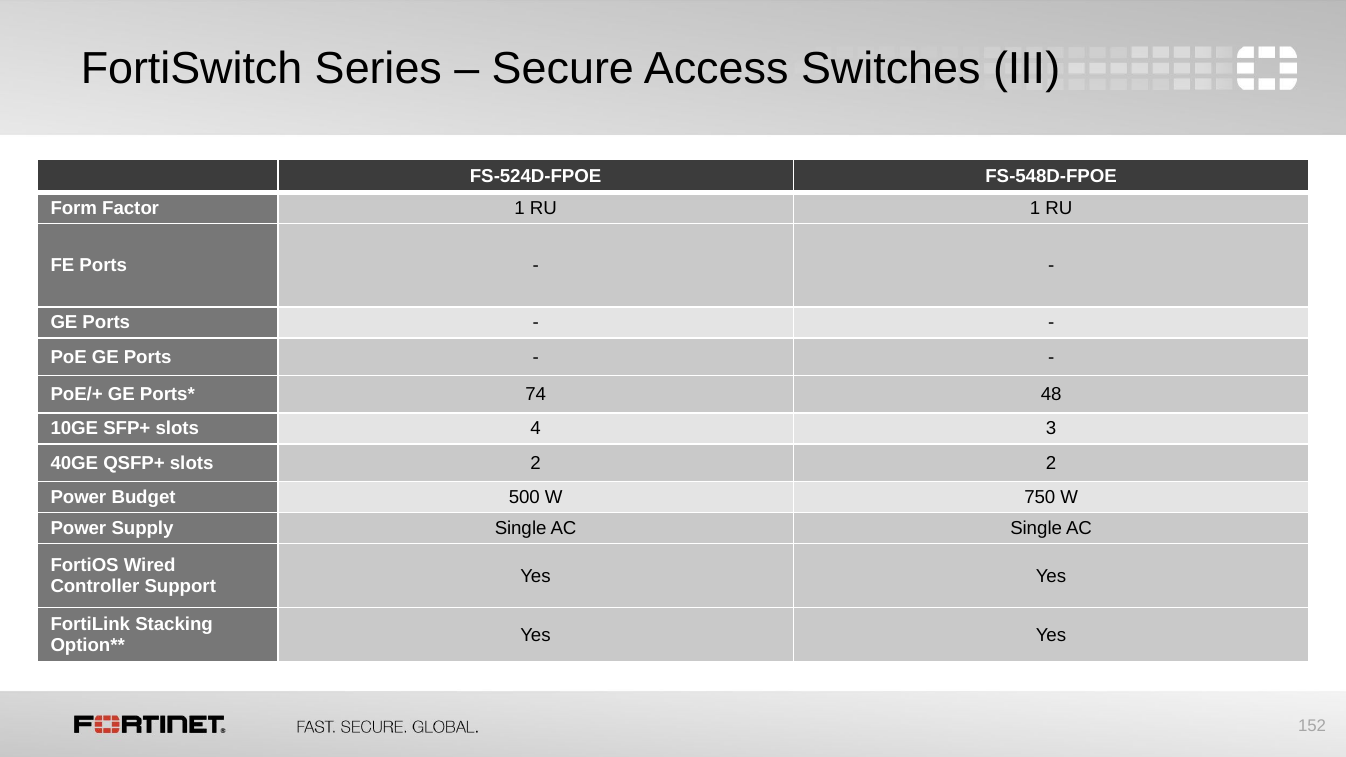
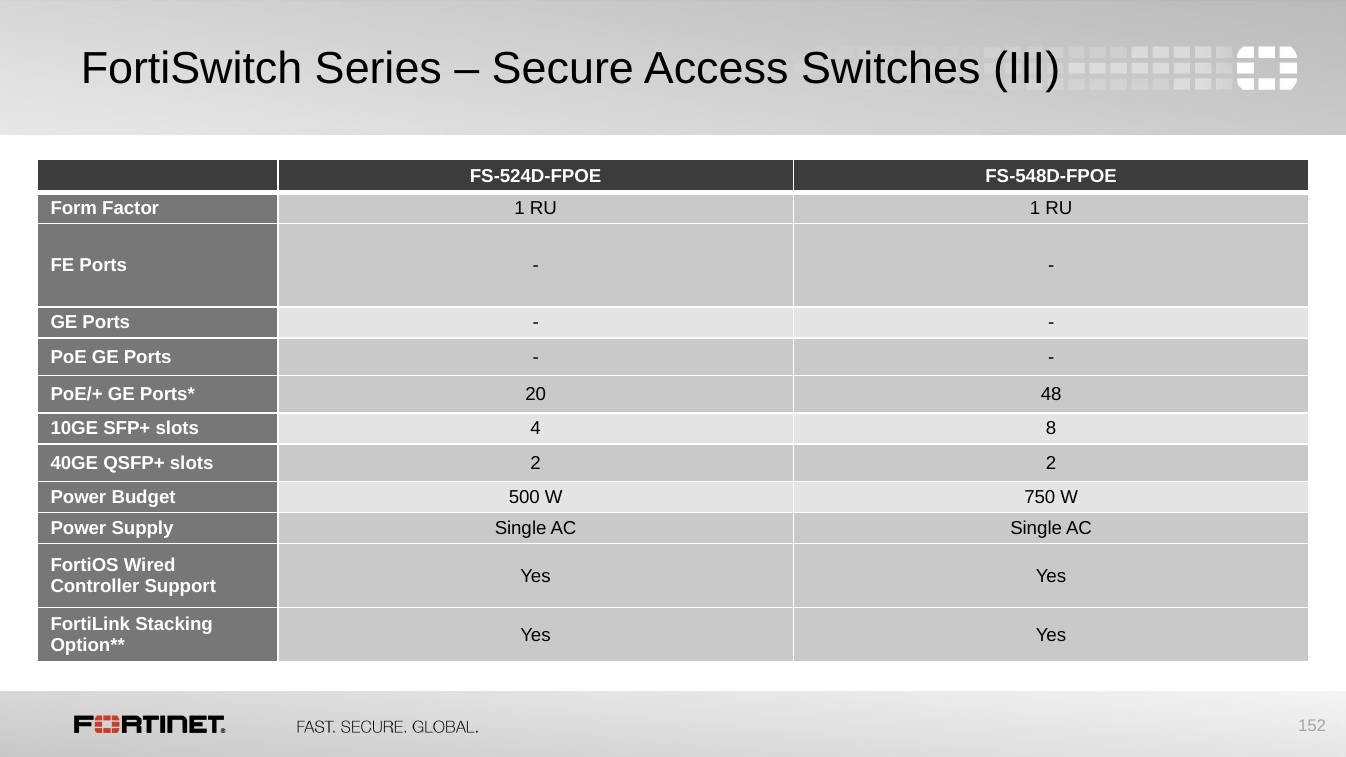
74: 74 -> 20
3: 3 -> 8
